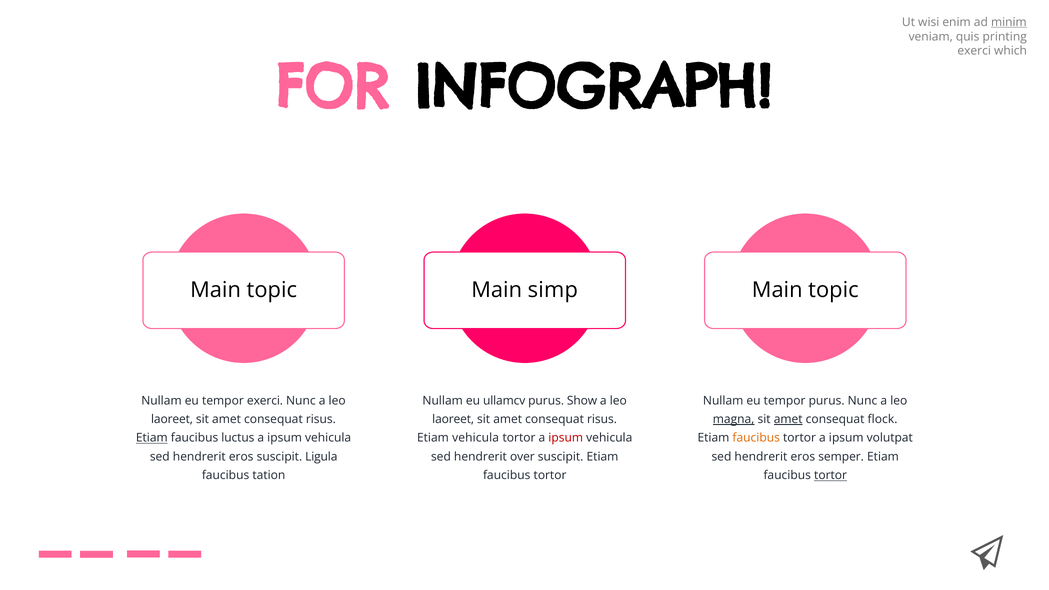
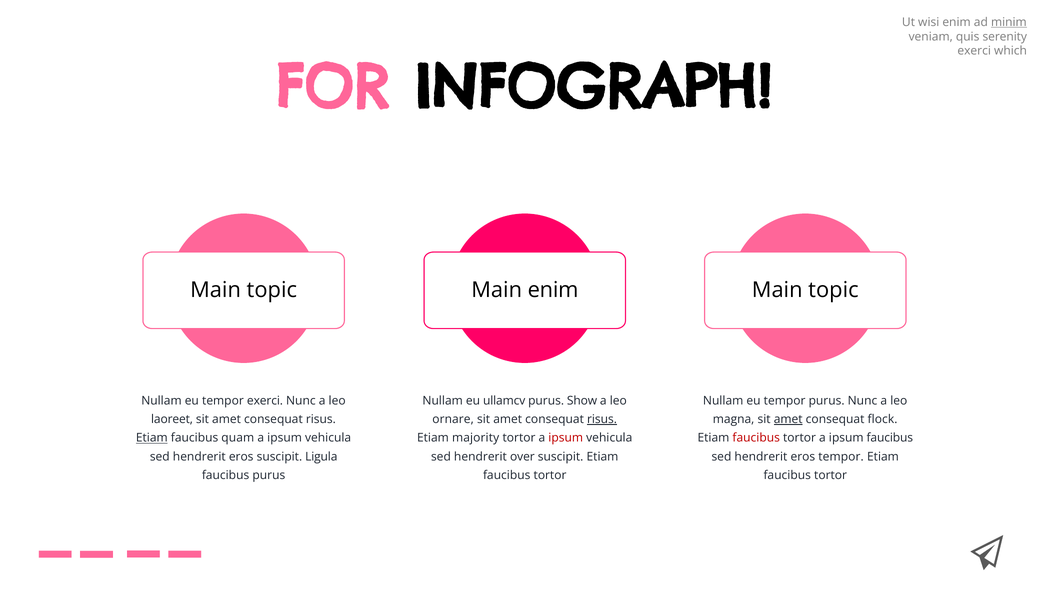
printing: printing -> serenity
Main simp: simp -> enim
laoreet at (453, 419): laoreet -> ornare
risus at (602, 419) underline: none -> present
magna underline: present -> none
luctus: luctus -> quam
Etiam vehicula: vehicula -> majority
faucibus at (756, 438) colour: orange -> red
ipsum volutpat: volutpat -> faucibus
eros semper: semper -> tempor
faucibus tation: tation -> purus
tortor at (831, 476) underline: present -> none
